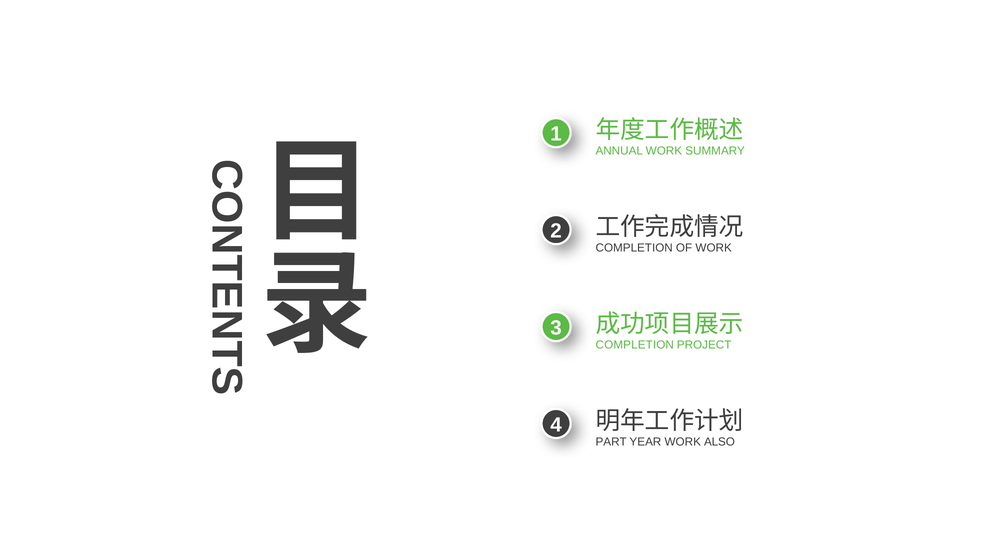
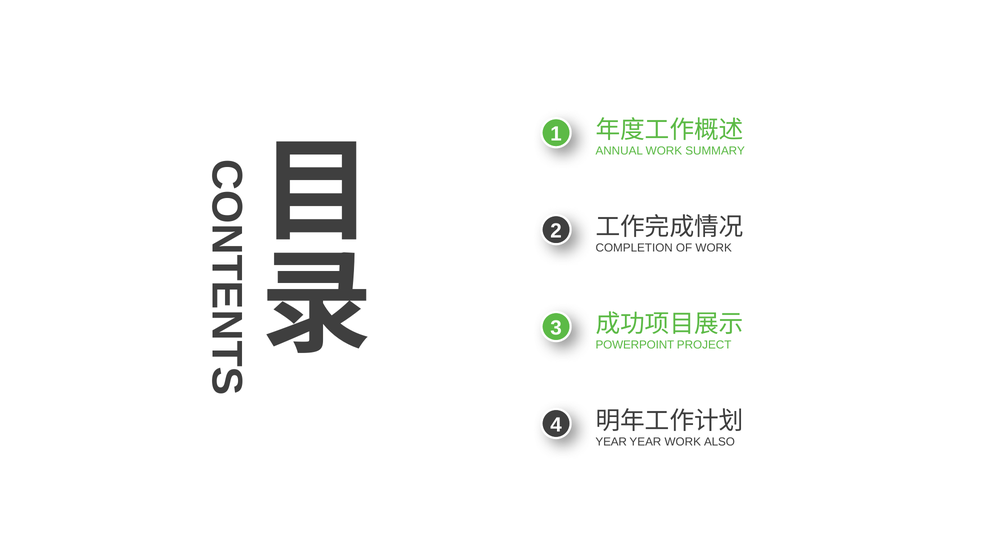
COMPLETION at (635, 345): COMPLETION -> POWERPOINT
PART at (611, 442): PART -> YEAR
